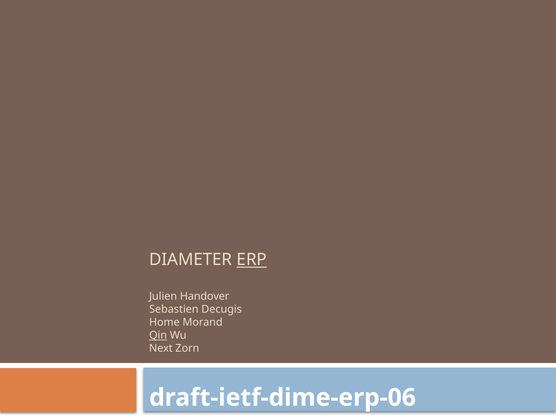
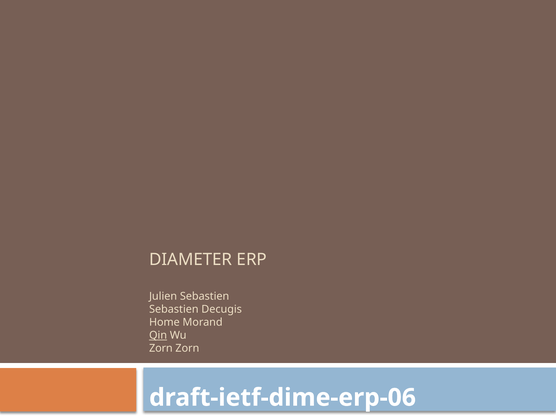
ERP underline: present -> none
Julien Handover: Handover -> Sebastien
Next at (161, 348): Next -> Zorn
